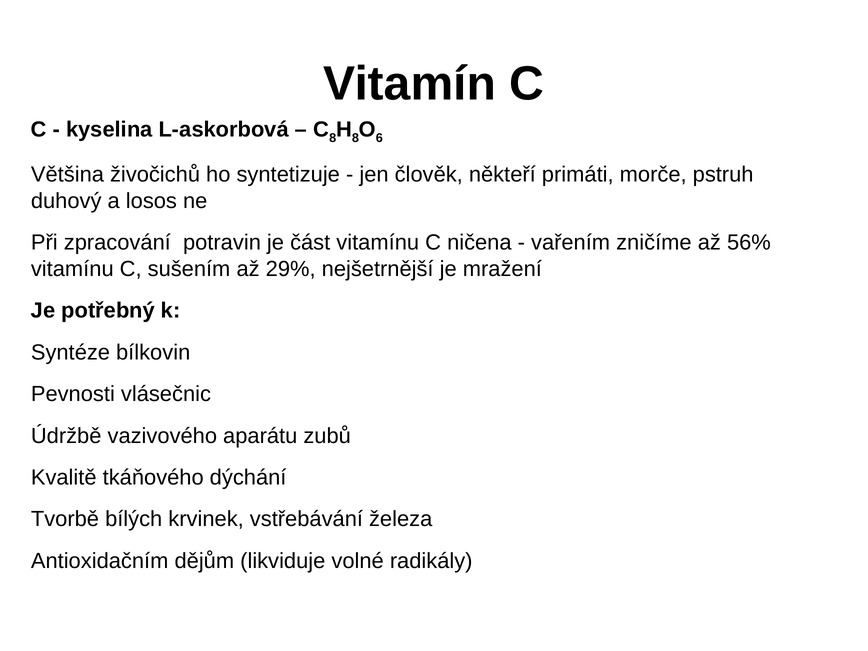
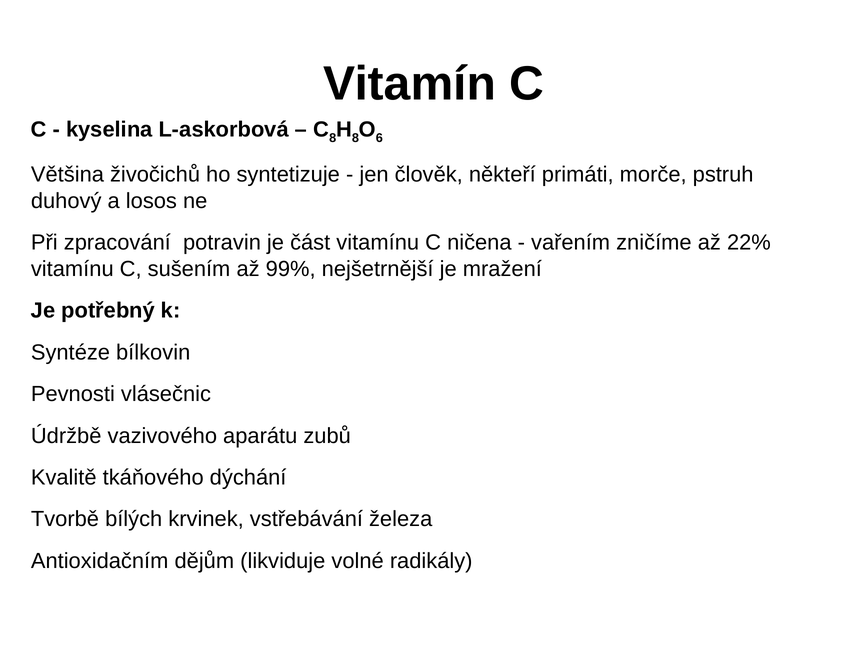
56%: 56% -> 22%
29%: 29% -> 99%
